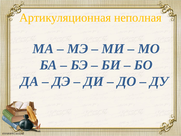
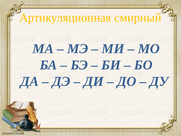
неполная: неполная -> смирный
